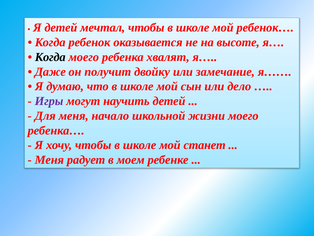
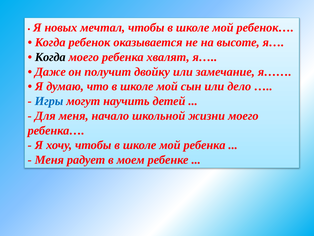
Я детей: детей -> новых
Игры colour: purple -> blue
мой станет: станет -> ребенка
